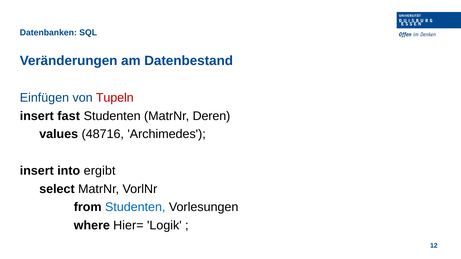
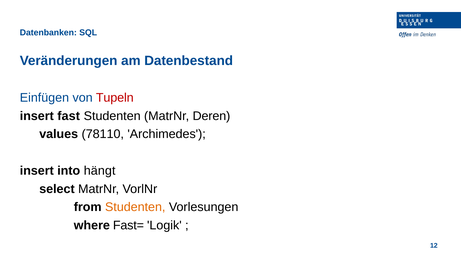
48716: 48716 -> 78110
ergibt: ergibt -> hängt
Studenten at (135, 207) colour: blue -> orange
Hier=: Hier= -> Fast=
